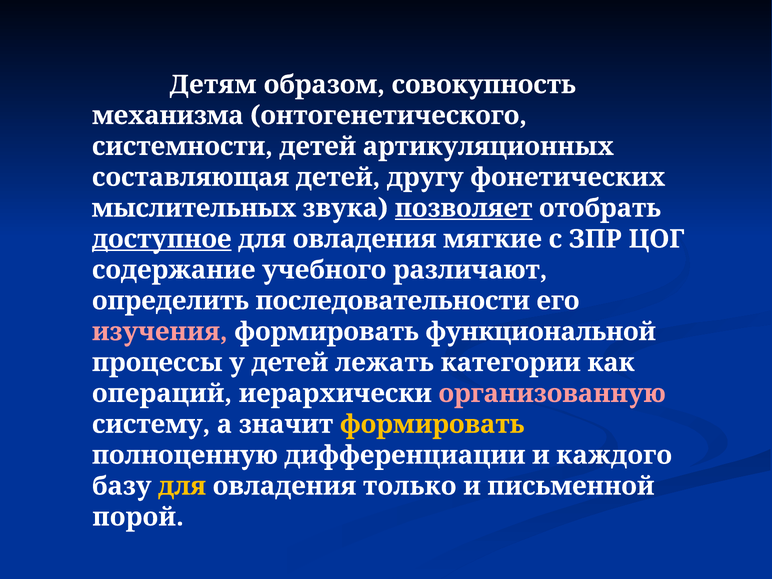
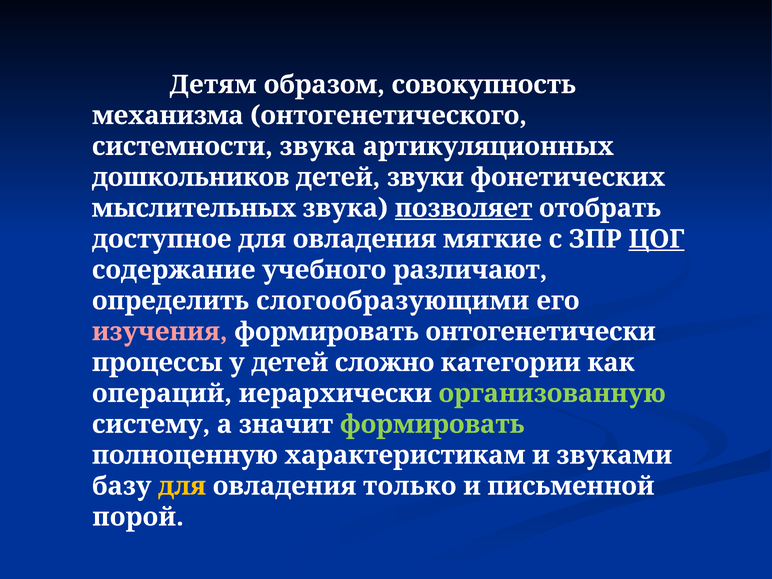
системности детей: детей -> звука
составляющая: составляющая -> дошкольников
другу: другу -> звуки
доступное underline: present -> none
ЦОГ underline: none -> present
последовательности: последовательности -> слогообразующими
функциональной: функциональной -> онтогенетически
лежать: лежать -> сложно
организованную colour: pink -> light green
формировать at (432, 424) colour: yellow -> light green
дифференциации: дифференциации -> характеристикам
каждого: каждого -> звуками
